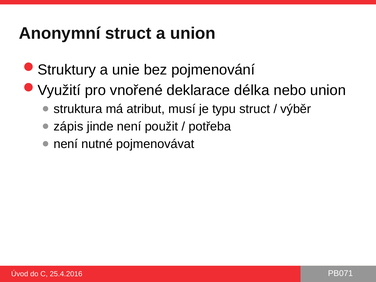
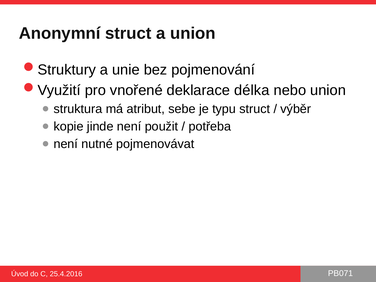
musí: musí -> sebe
zápis: zápis -> kopie
